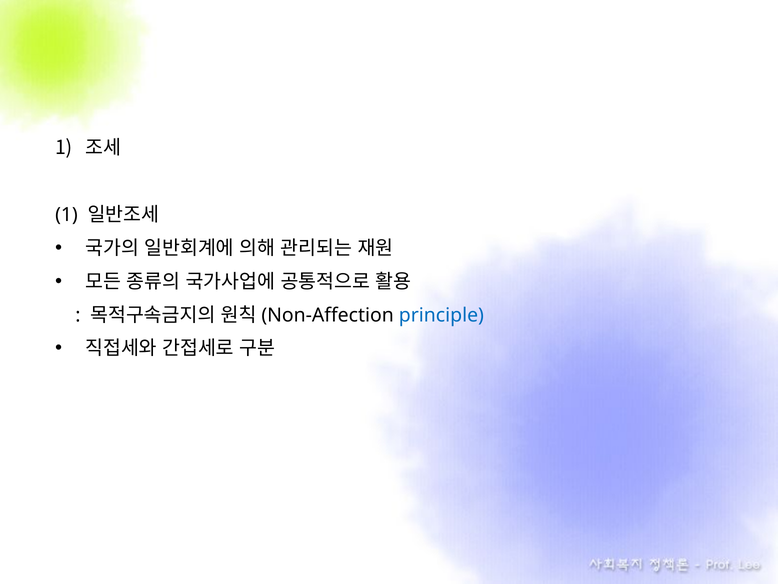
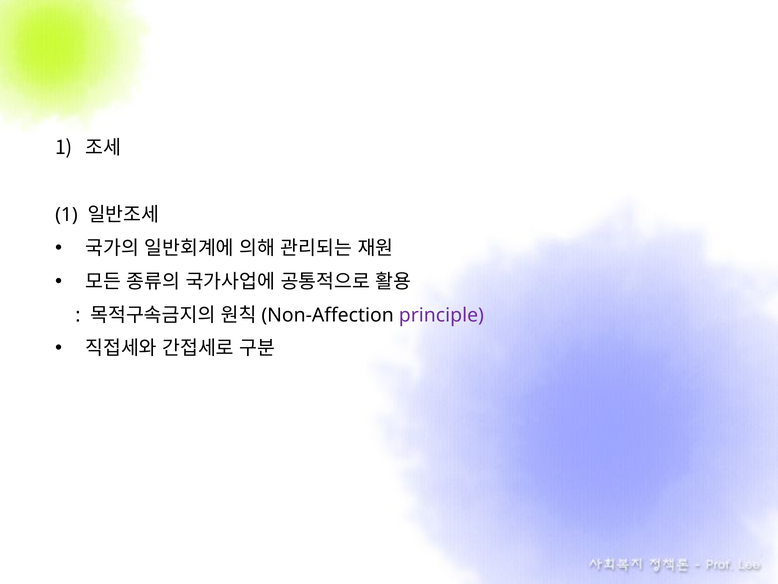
principle colour: blue -> purple
